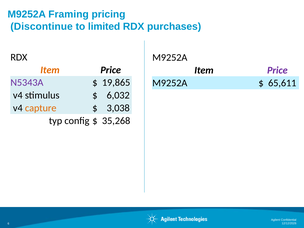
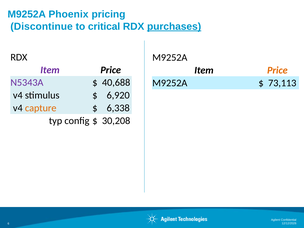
Framing: Framing -> Phoenix
limited: limited -> critical
purchases underline: none -> present
Item at (50, 70) colour: orange -> purple
Price at (277, 70) colour: purple -> orange
19,865: 19,865 -> 40,688
65,611: 65,611 -> 73,113
6,032: 6,032 -> 6,920
3,038: 3,038 -> 6,338
35,268: 35,268 -> 30,208
